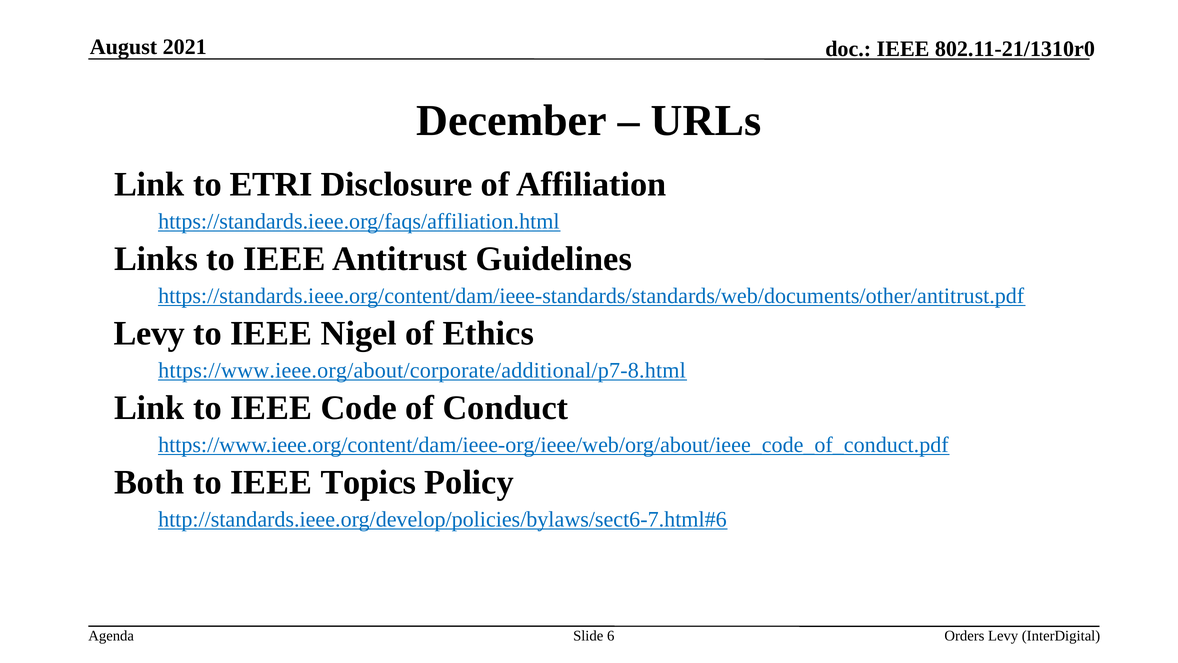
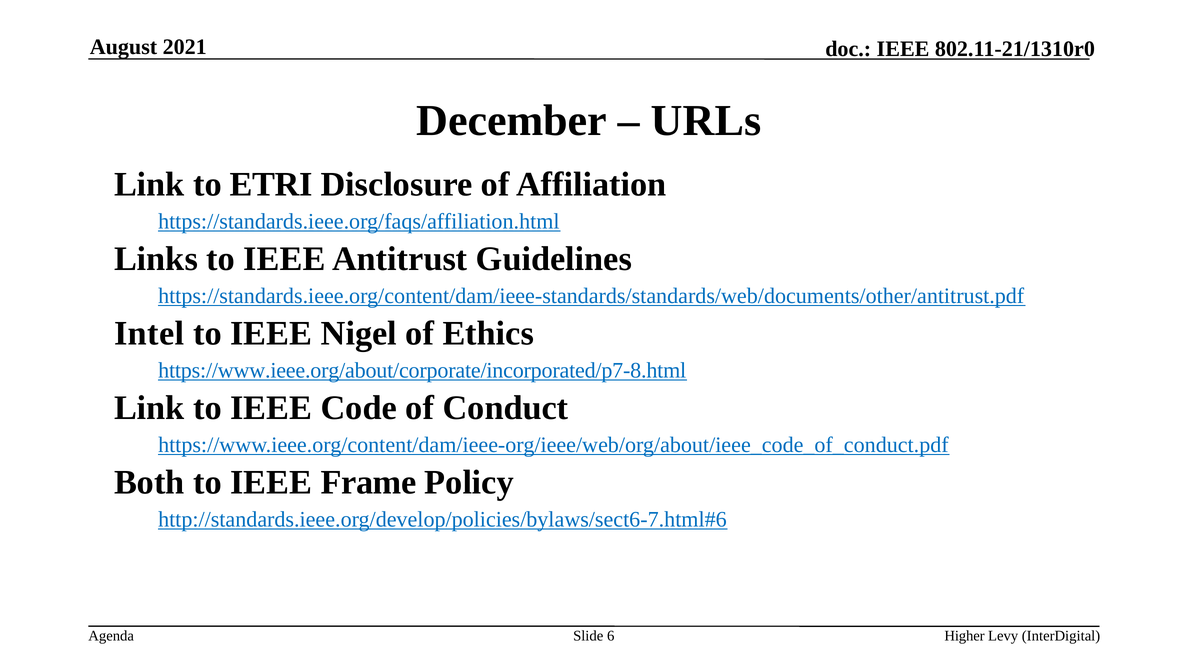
Levy at (149, 333): Levy -> Intel
https://www.ieee.org/about/corporate/additional/p7-8.html: https://www.ieee.org/about/corporate/additional/p7-8.html -> https://www.ieee.org/about/corporate/incorporated/p7-8.html
Topics: Topics -> Frame
Orders: Orders -> Higher
